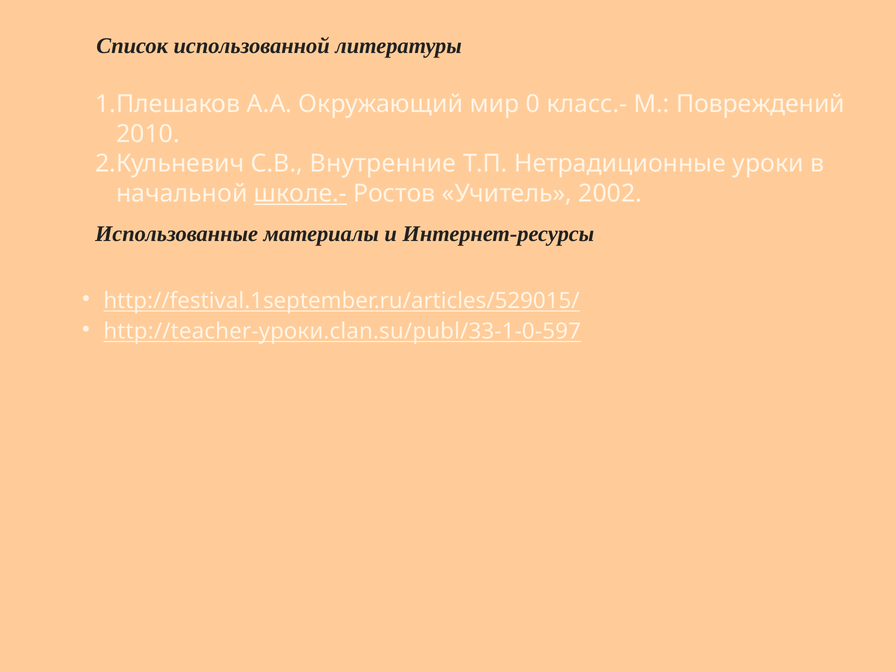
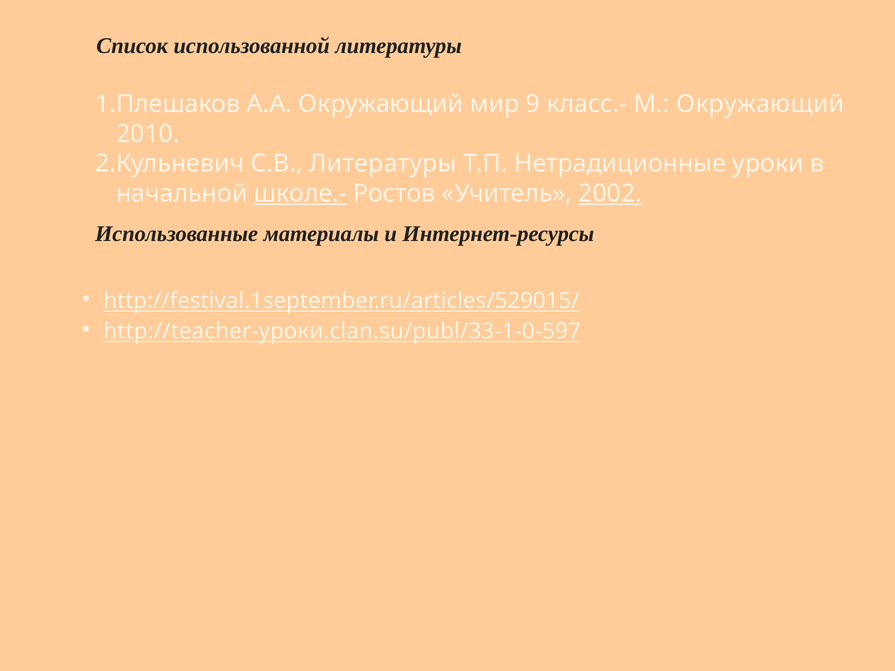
0: 0 -> 9
М Повреждений: Повреждений -> Окружающий
С.В Внутренние: Внутренние -> Литературы
2002 underline: none -> present
